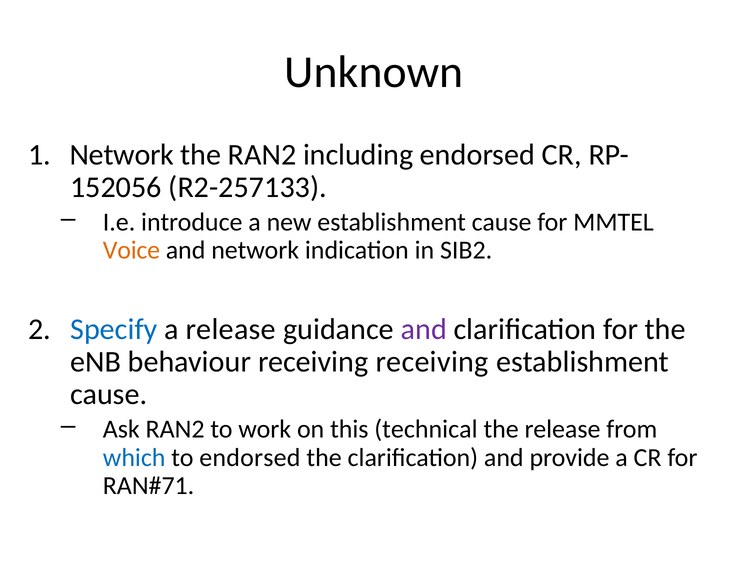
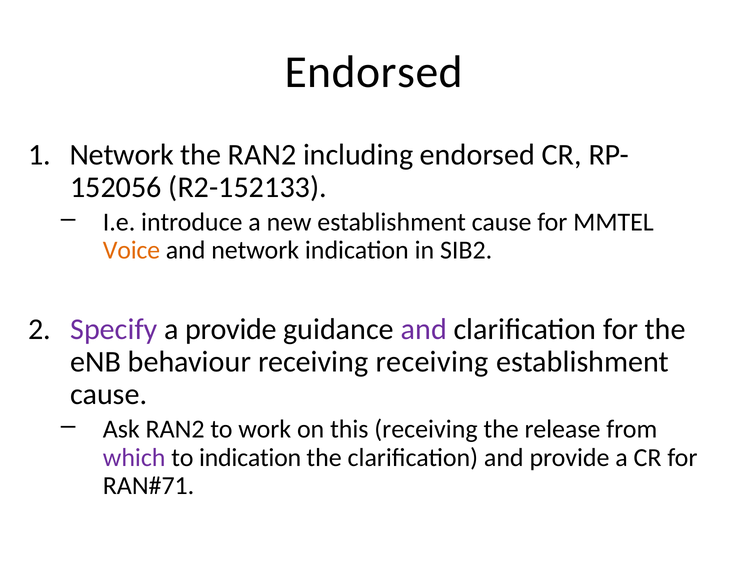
Unknown at (374, 72): Unknown -> Endorsed
R2-257133: R2-257133 -> R2-152133
Specify colour: blue -> purple
a release: release -> provide
this technical: technical -> receiving
which colour: blue -> purple
to endorsed: endorsed -> indication
